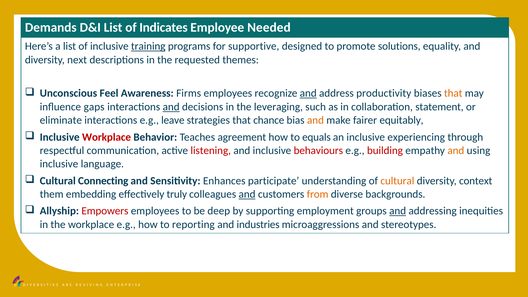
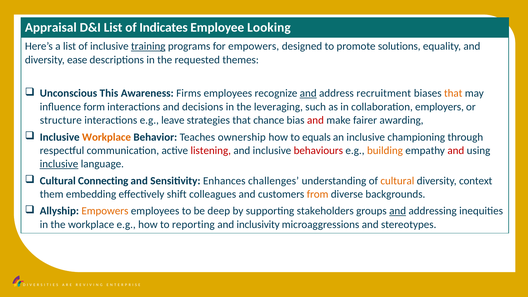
Demands: Demands -> Appraisal
Needed: Needed -> Looking
for supportive: supportive -> empowers
next: next -> ease
Feel: Feel -> This
productivity: productivity -> recruitment
gaps: gaps -> form
and at (171, 107) underline: present -> none
statement: statement -> employers
eliminate: eliminate -> structure
and at (315, 120) colour: orange -> red
equitably: equitably -> awarding
Workplace at (107, 137) colour: red -> orange
agreement: agreement -> ownership
experiencing: experiencing -> championing
building colour: red -> orange
and at (456, 151) colour: orange -> red
inclusive at (59, 164) underline: none -> present
participate: participate -> challenges
truly: truly -> shift
and at (247, 194) underline: present -> none
Empowers at (105, 211) colour: red -> orange
employment: employment -> stakeholders
industries: industries -> inclusivity
